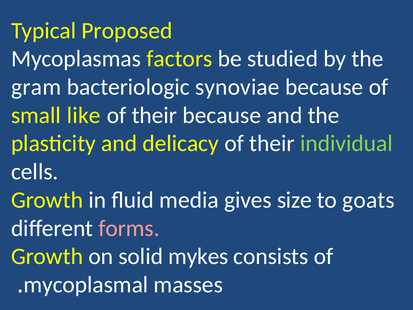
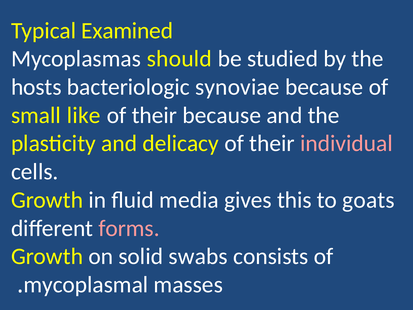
Proposed: Proposed -> Examined
factors: factors -> should
gram: gram -> hosts
individual colour: light green -> pink
size: size -> this
mykes: mykes -> swabs
